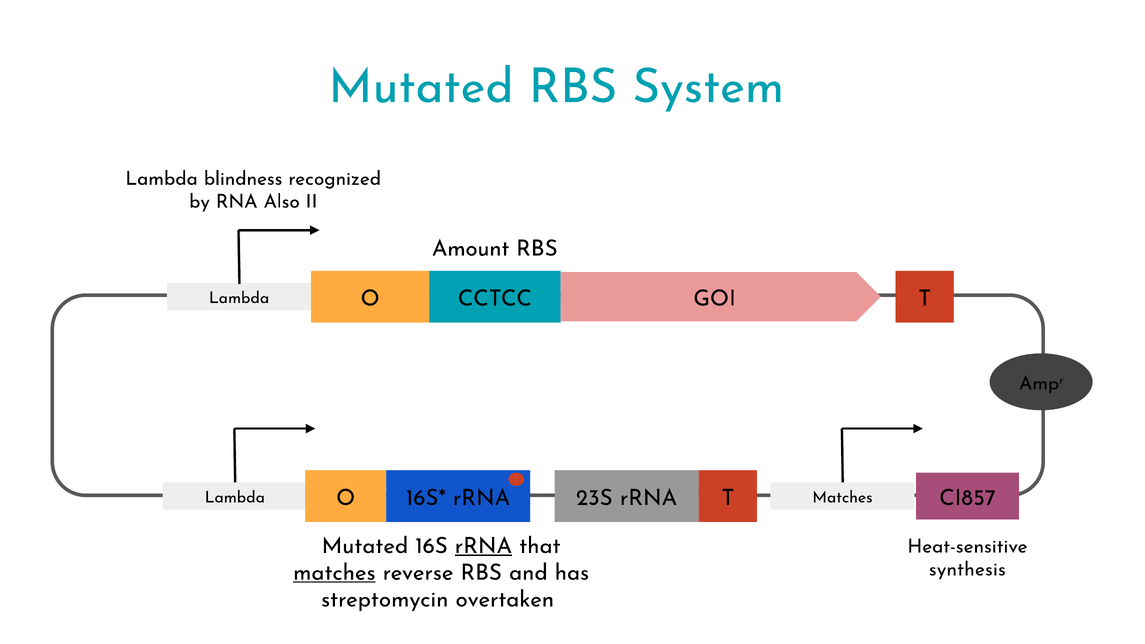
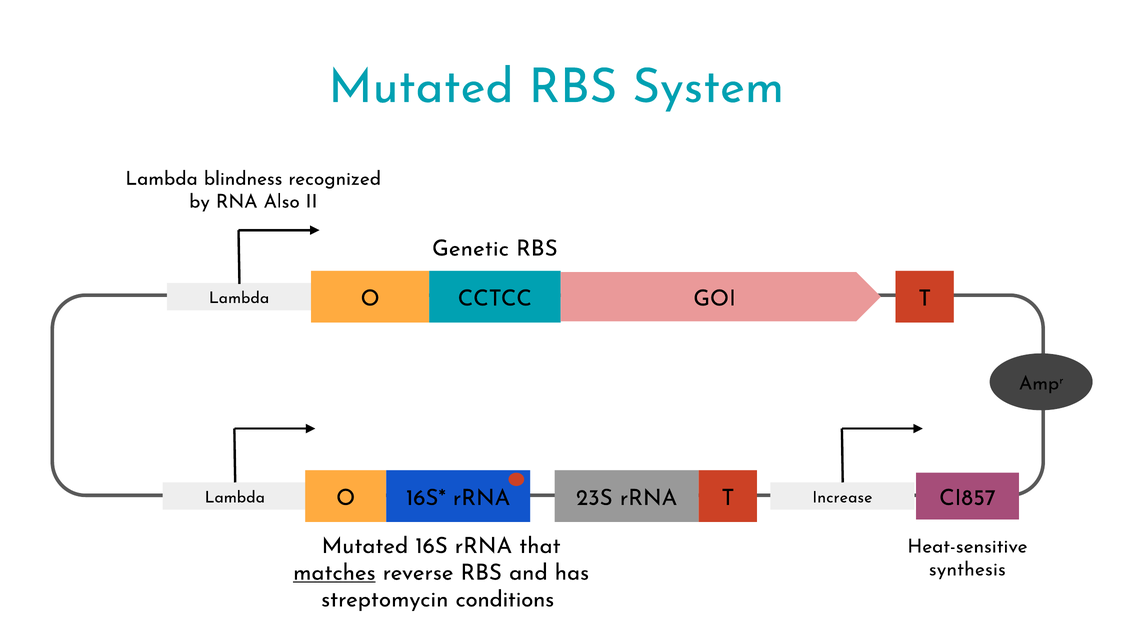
Amount: Amount -> Genetic
T Matches: Matches -> Increase
rRNA at (483, 546) underline: present -> none
overtaken: overtaken -> conditions
